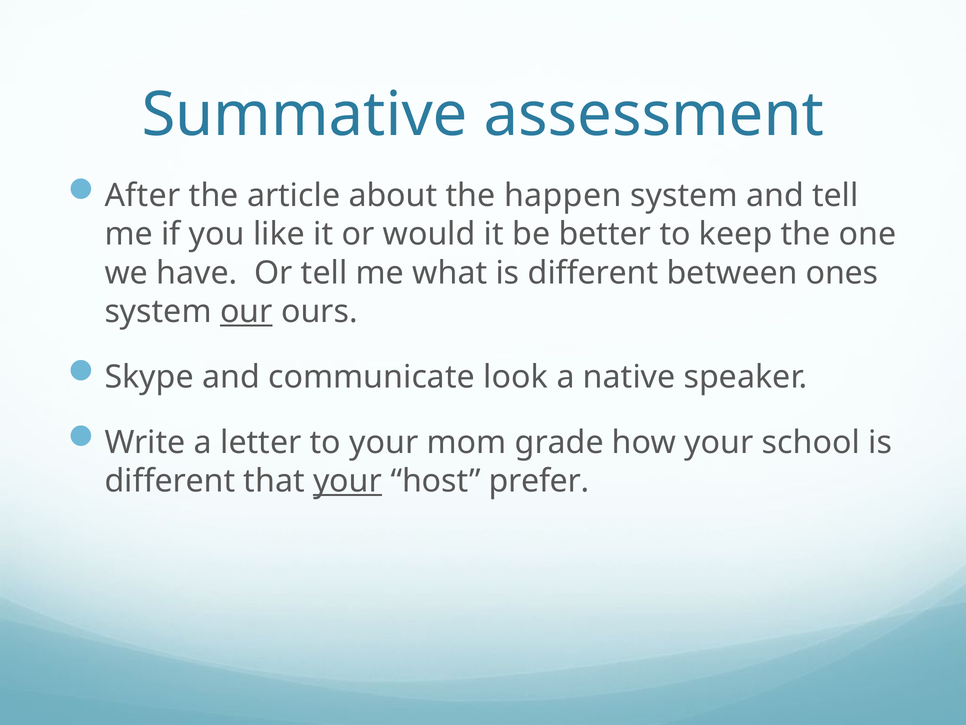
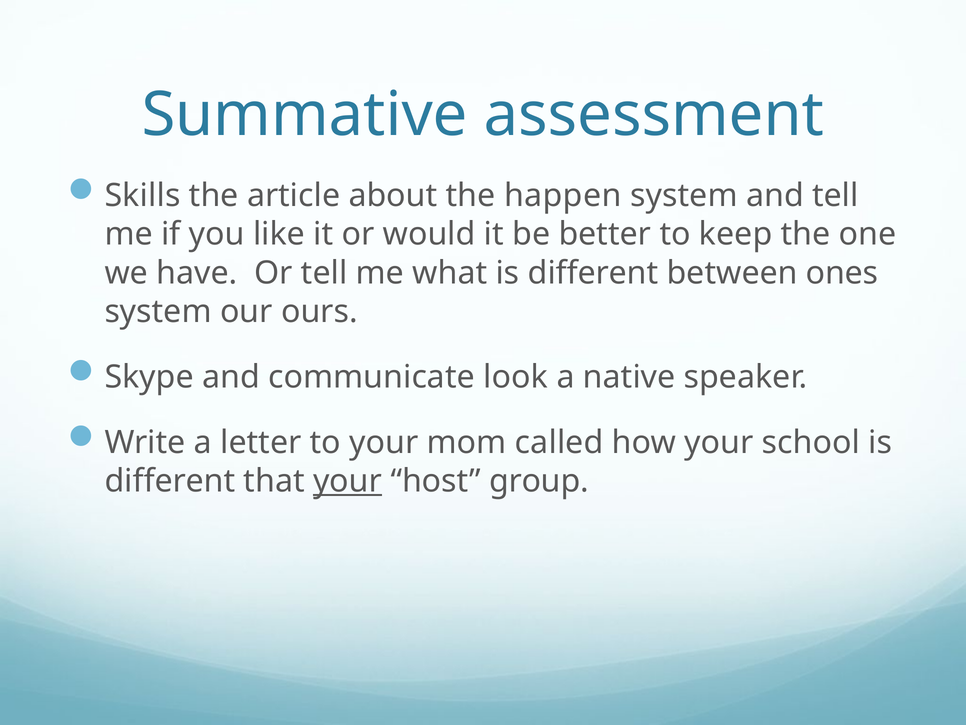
After: After -> Skills
our underline: present -> none
grade: grade -> called
prefer: prefer -> group
